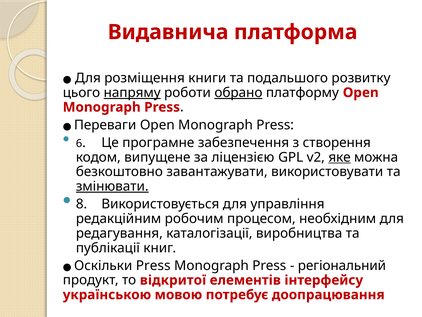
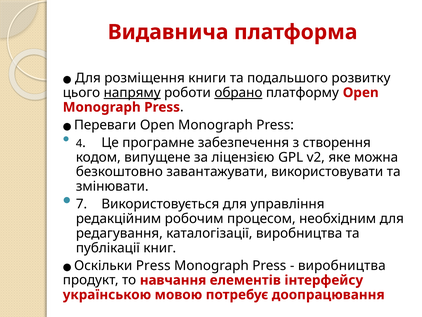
6: 6 -> 4
яке underline: present -> none
змінювати underline: present -> none
8: 8 -> 7
регіональний at (342, 265): регіональний -> виробництва
відкритої: відкритої -> навчання
